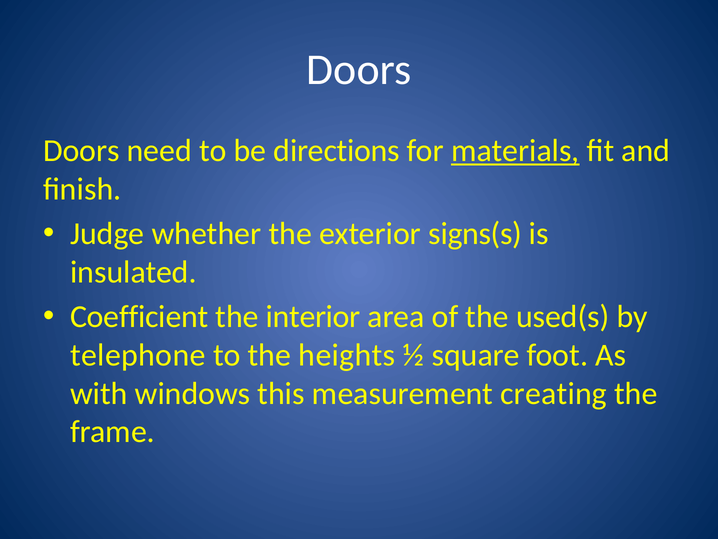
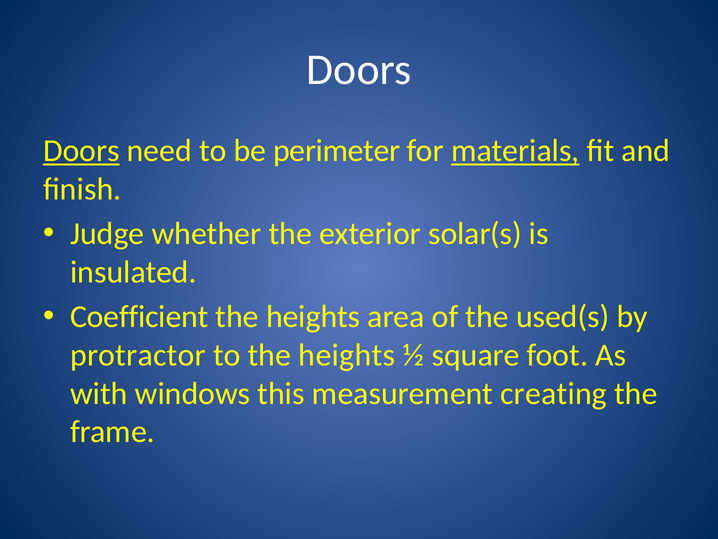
Doors at (81, 151) underline: none -> present
directions: directions -> perimeter
signs(s: signs(s -> solar(s
interior at (313, 317): interior -> heights
telephone: telephone -> protractor
